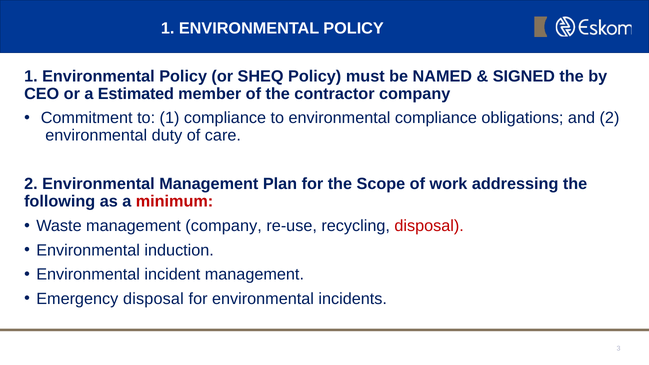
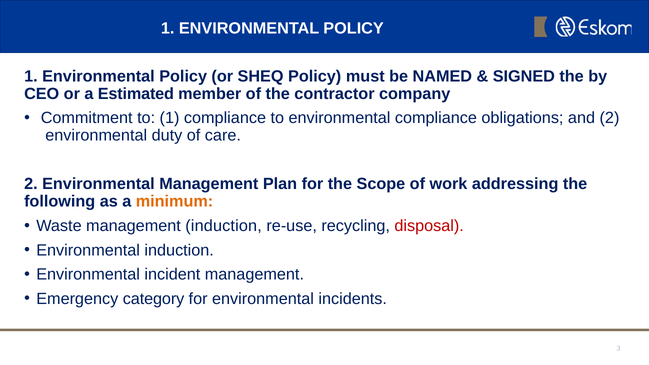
minimum colour: red -> orange
management company: company -> induction
Emergency disposal: disposal -> category
